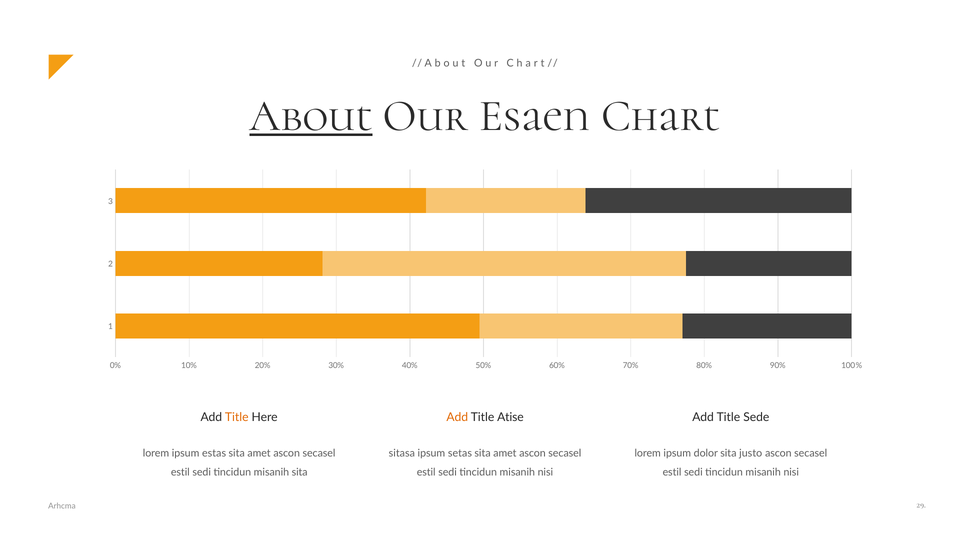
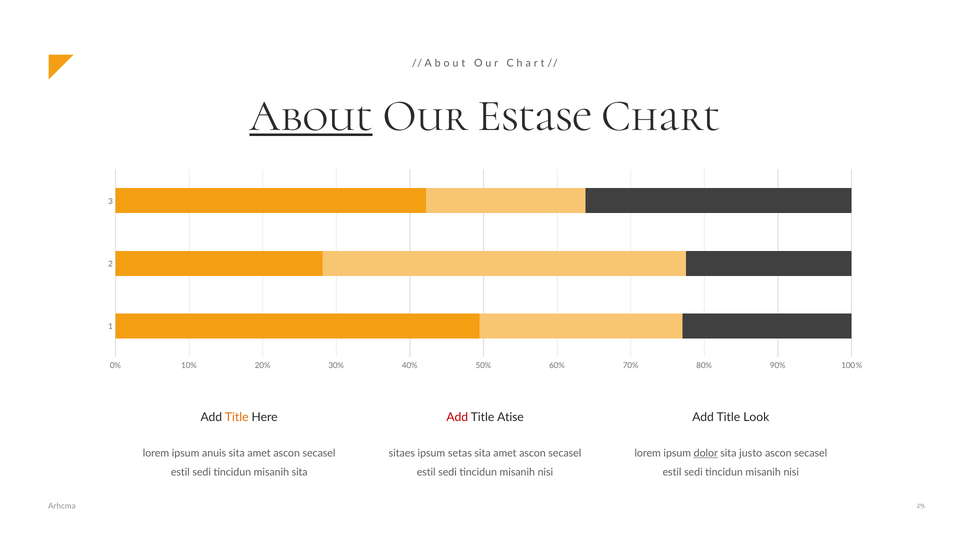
Esaen: Esaen -> Estase
Add at (457, 418) colour: orange -> red
Sede: Sede -> Look
estas: estas -> anuis
sitasa: sitasa -> sitaes
dolor underline: none -> present
